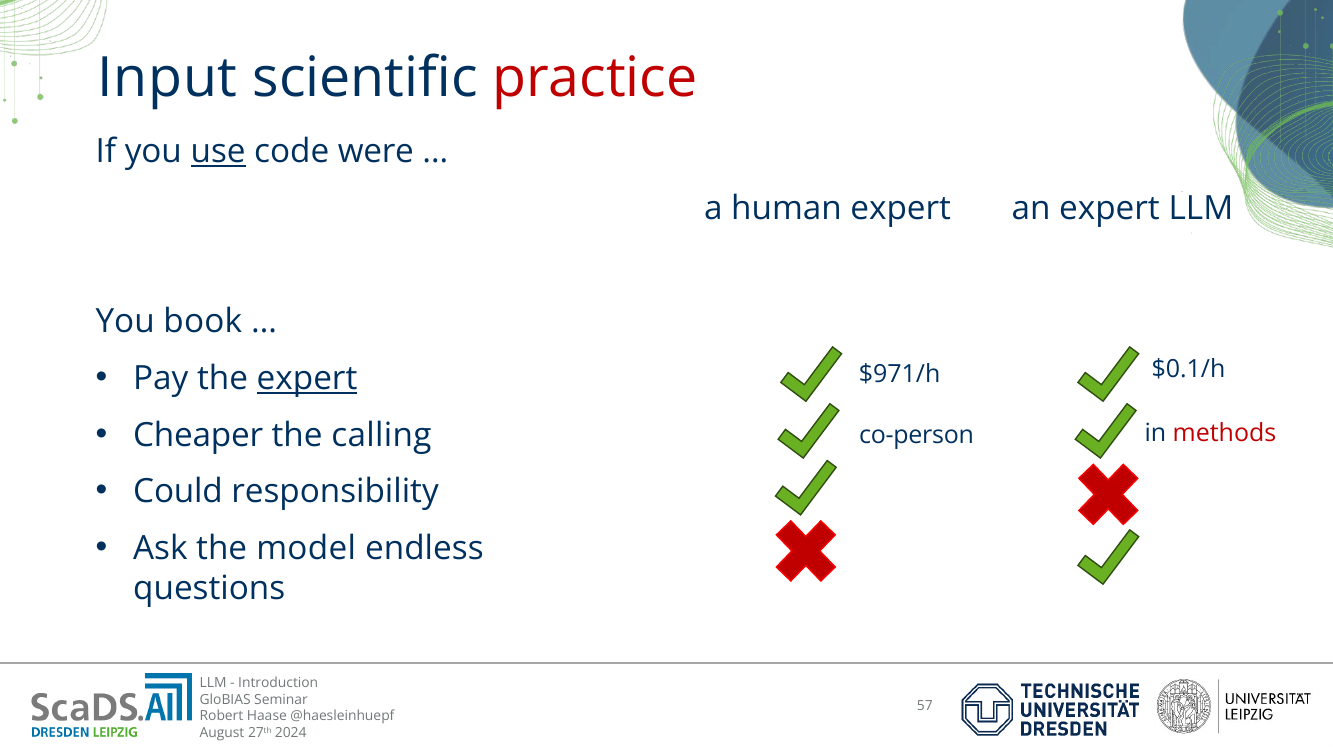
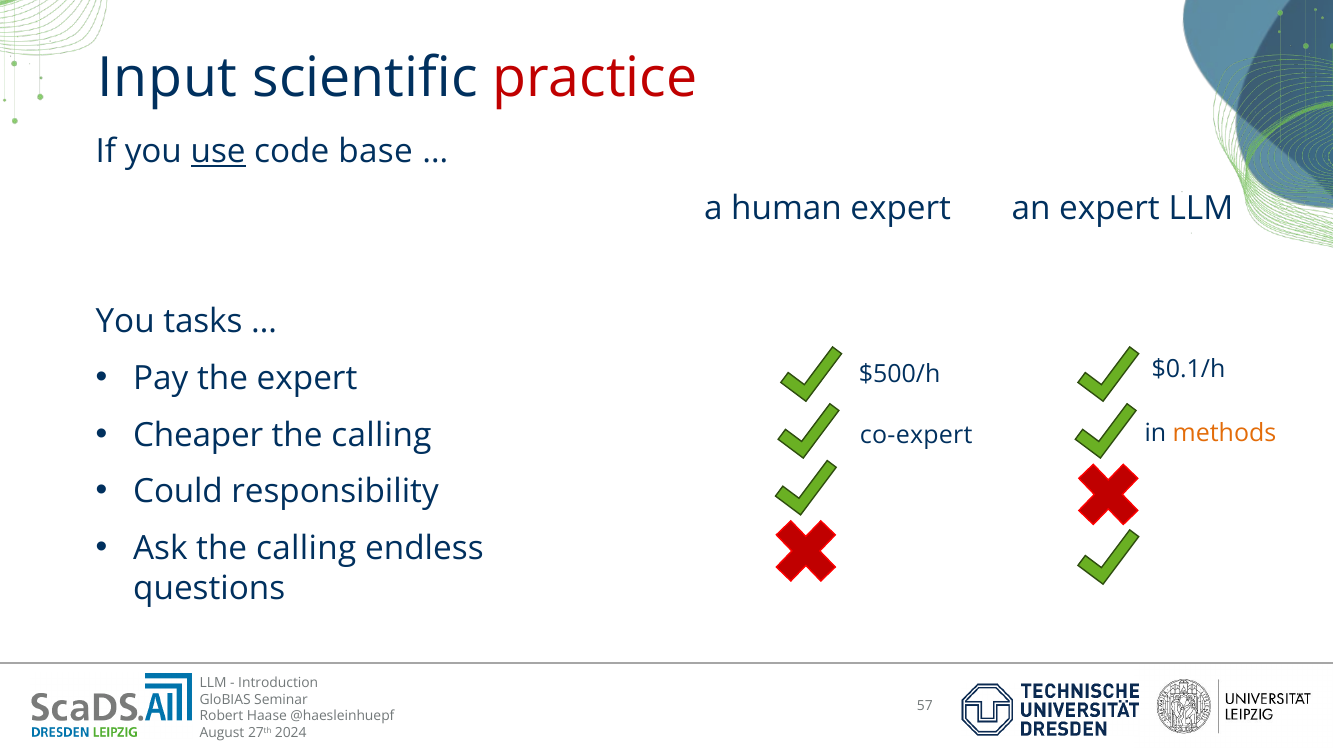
were: were -> base
book: book -> tasks
expert at (307, 378) underline: present -> none
$971/h: $971/h -> $500/h
co-person: co-person -> co-expert
methods colour: red -> orange
Ask the model: model -> calling
